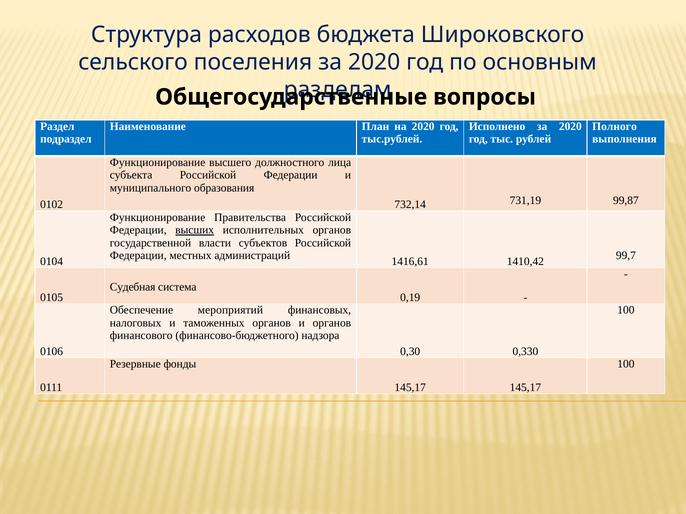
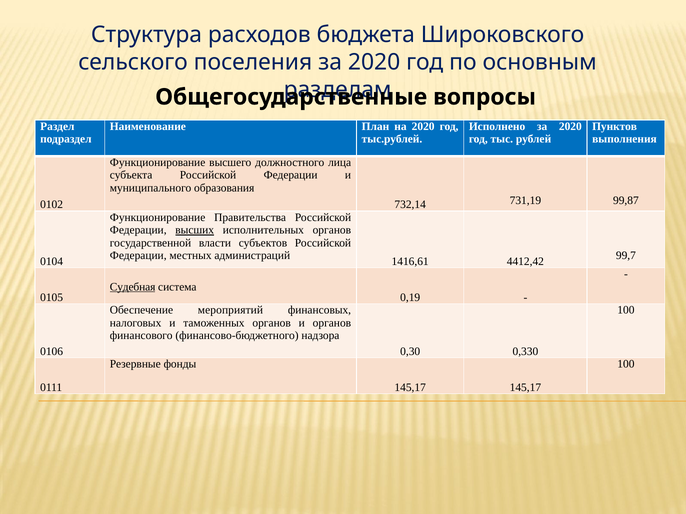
Полного: Полного -> Пунктов
1410,42: 1410,42 -> 4412,42
Судебная underline: none -> present
